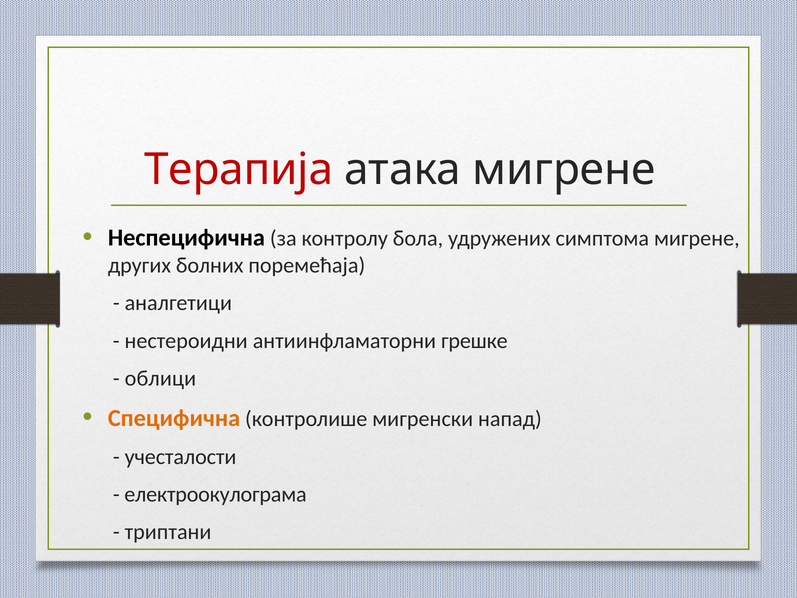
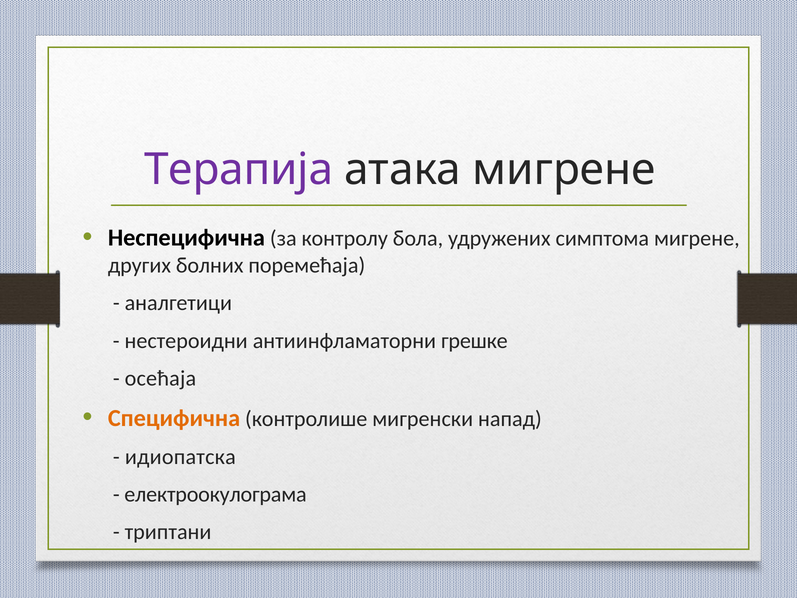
Терапија colour: red -> purple
oблици: oблици -> осећаја
учесталости: учесталости -> идиoпaтскa
